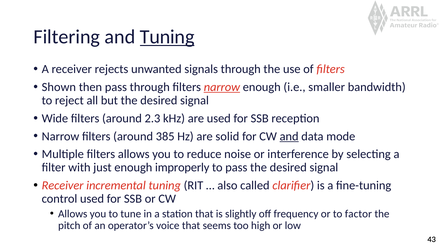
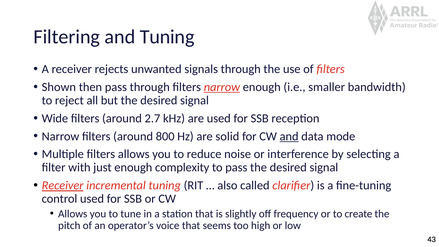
Tuning at (167, 37) underline: present -> none
2.3: 2.3 -> 2.7
385: 385 -> 800
improperly: improperly -> complexity
Receiver at (63, 185) underline: none -> present
factor: factor -> create
